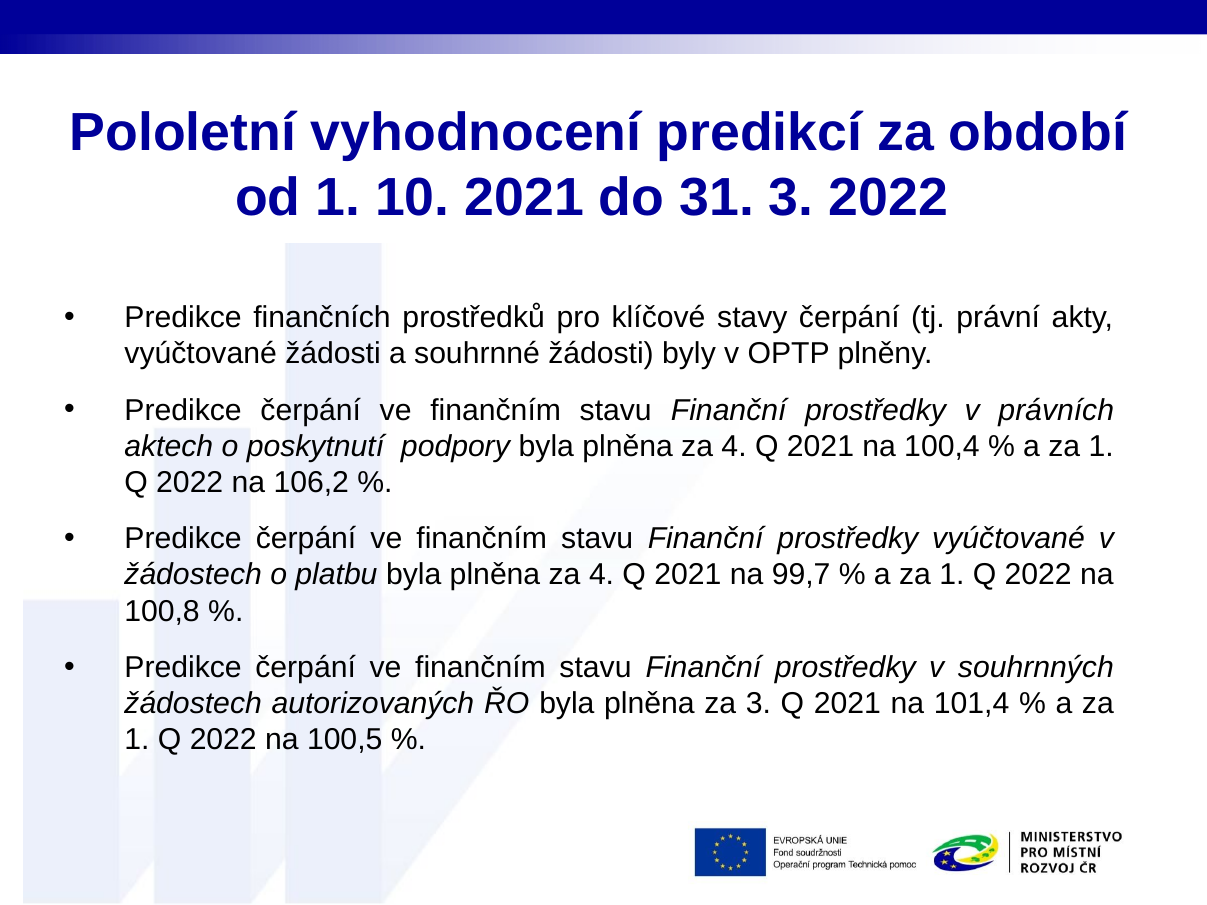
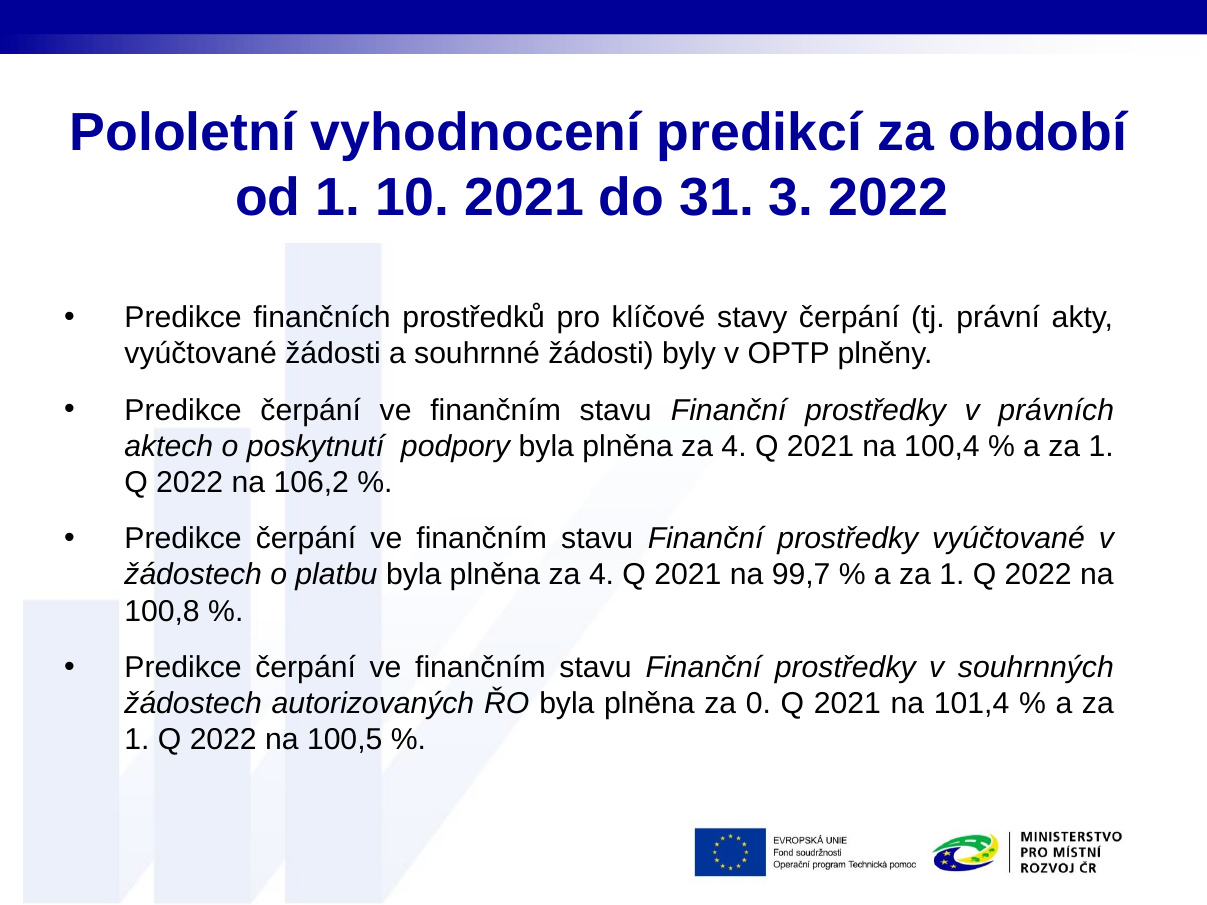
za 3: 3 -> 0
